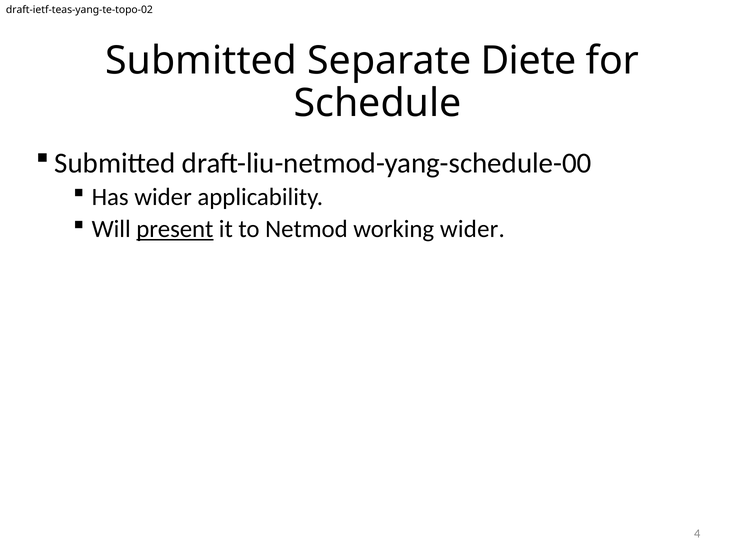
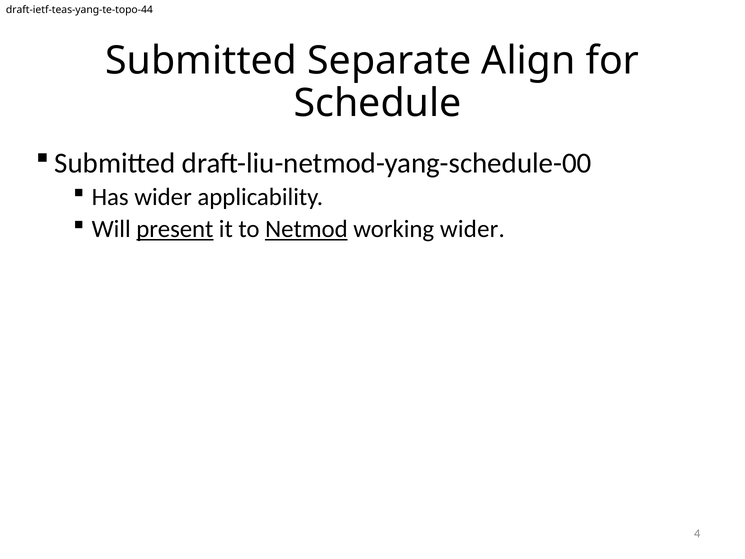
draft-ietf-teas-yang-te-topo-02: draft-ietf-teas-yang-te-topo-02 -> draft-ietf-teas-yang-te-topo-44
Diete: Diete -> Align
Netmod underline: none -> present
